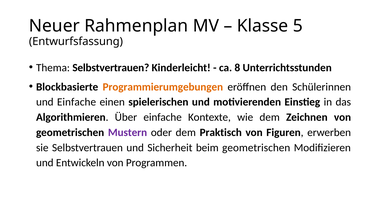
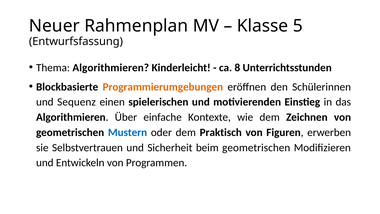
Thema Selbstvertrauen: Selbstvertrauen -> Algorithmieren
und Einfache: Einfache -> Sequenz
Mustern colour: purple -> blue
